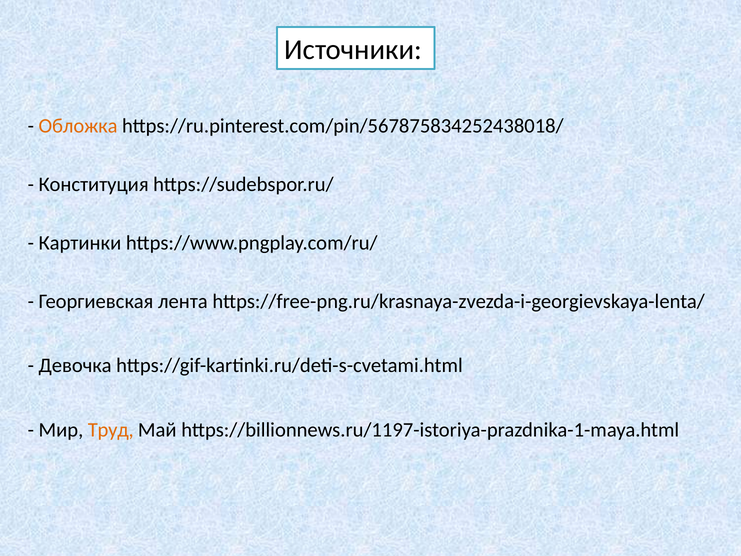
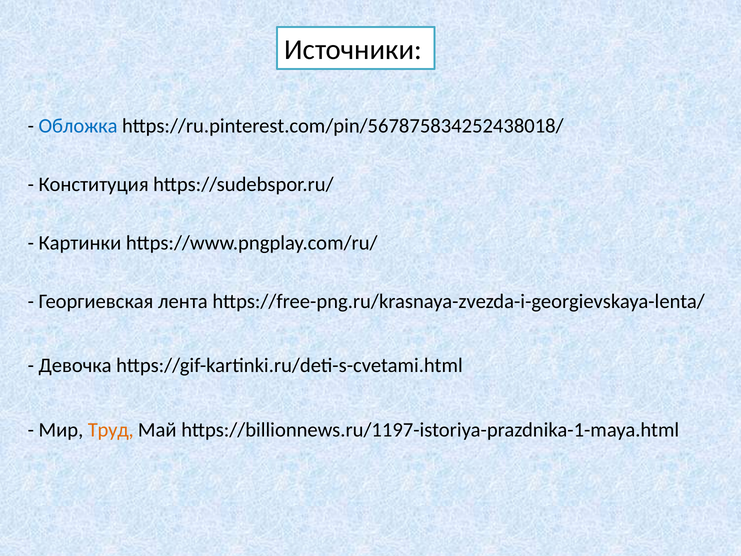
Обложка colour: orange -> blue
